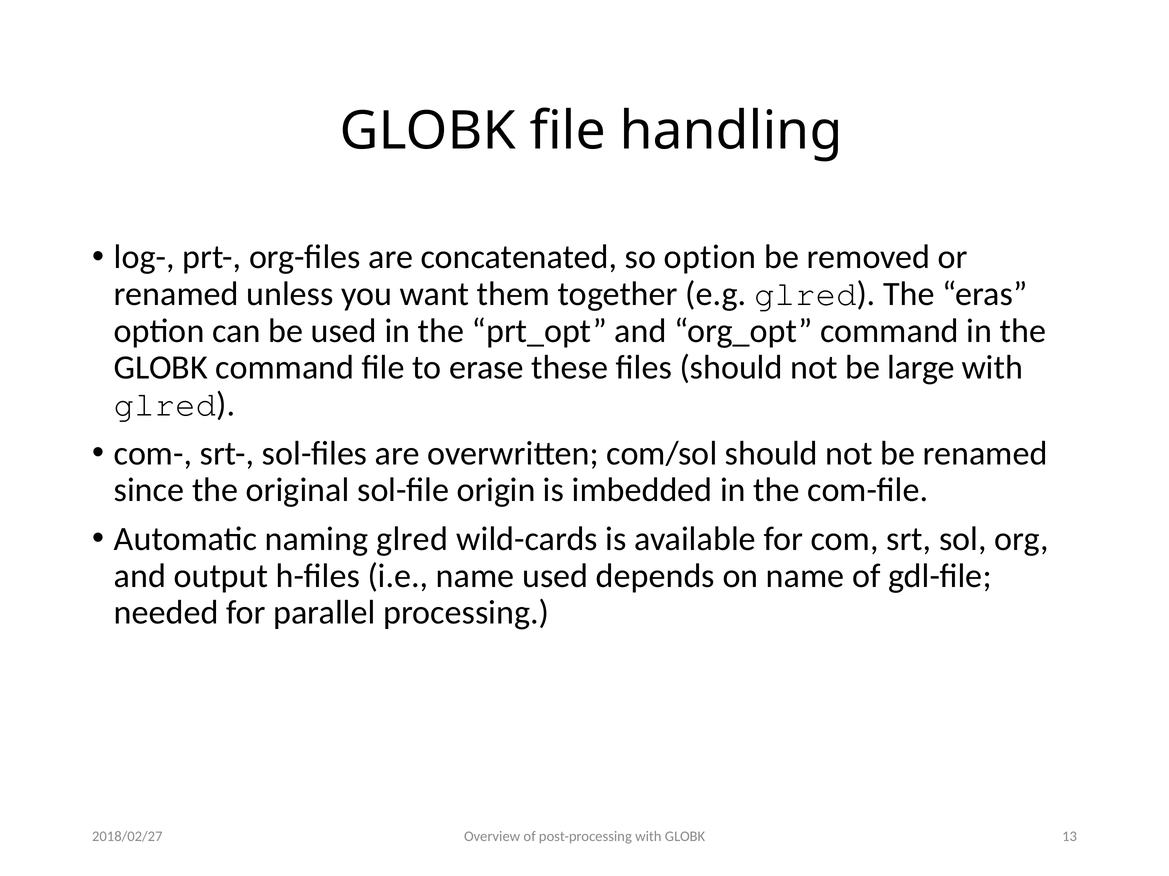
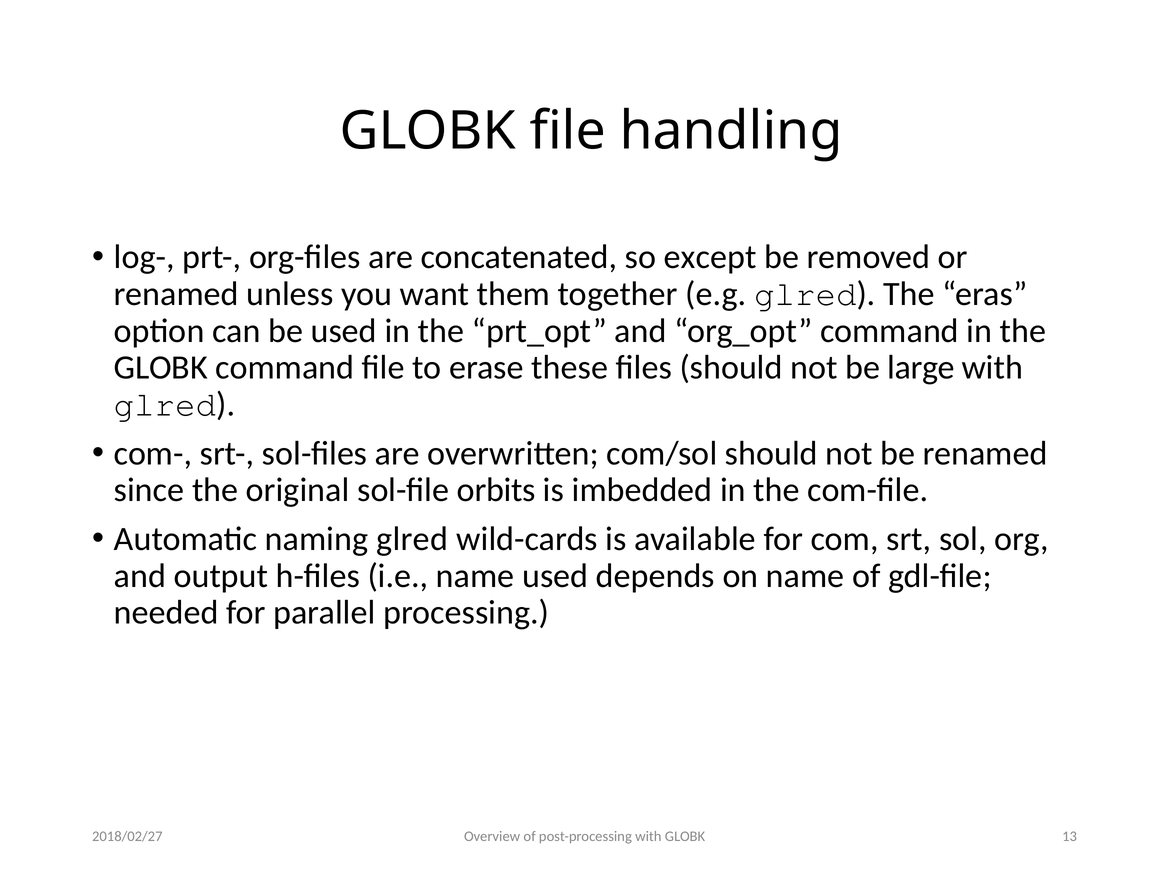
so option: option -> except
origin: origin -> orbits
